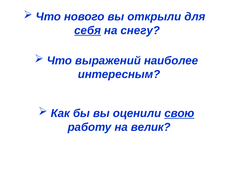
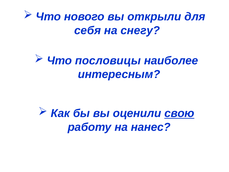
себя underline: present -> none
выражений: выражений -> пословицы
велик: велик -> нанес
